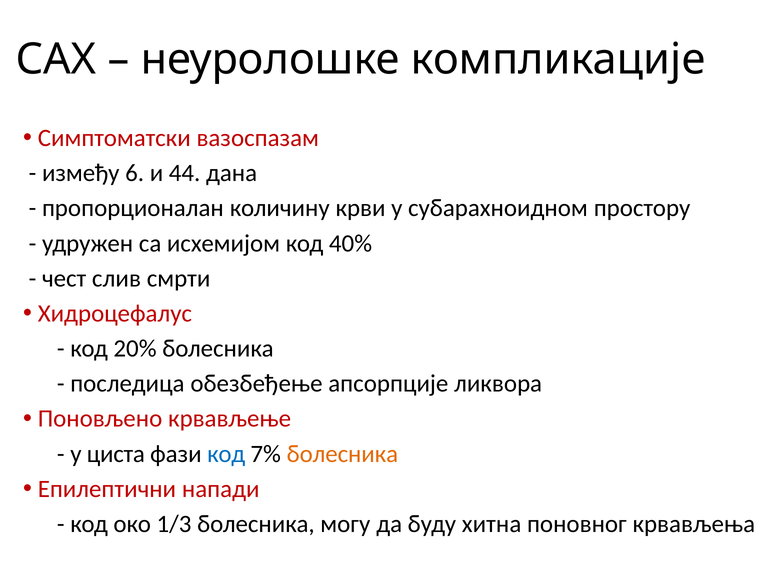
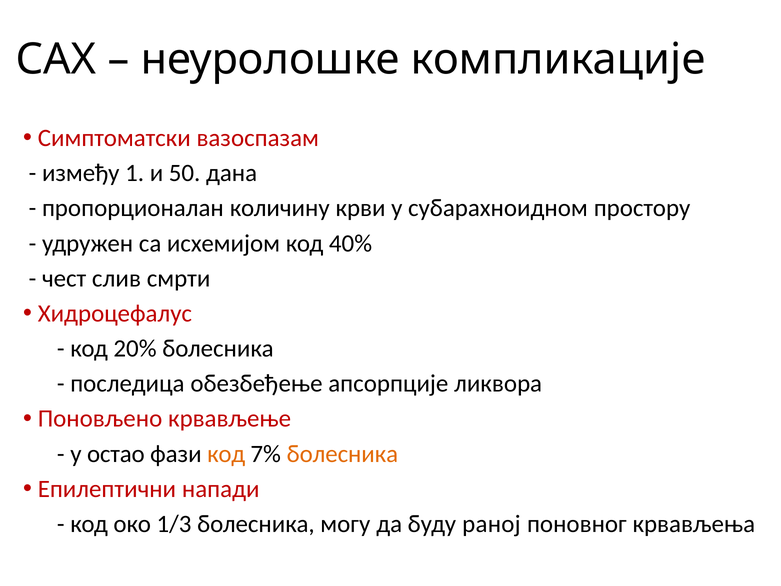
6: 6 -> 1
44: 44 -> 50
циста: циста -> остао
код at (226, 454) colour: blue -> orange
хитна: хитна -> раној
